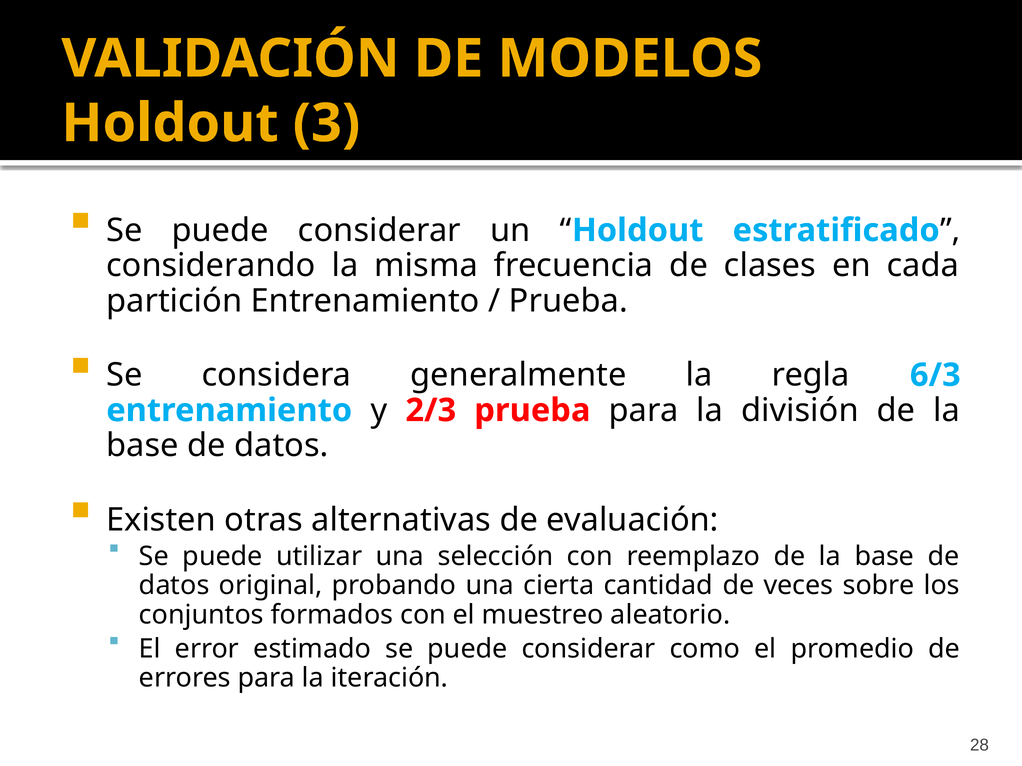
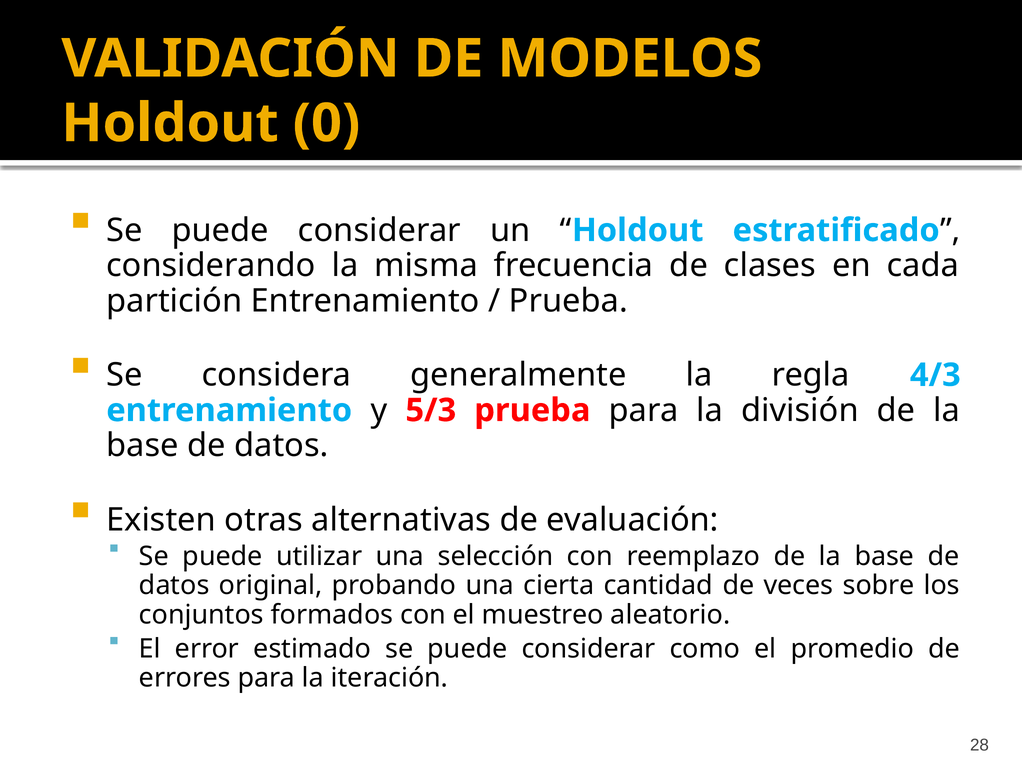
3: 3 -> 0
6/3: 6/3 -> 4/3
2/3: 2/3 -> 5/3
